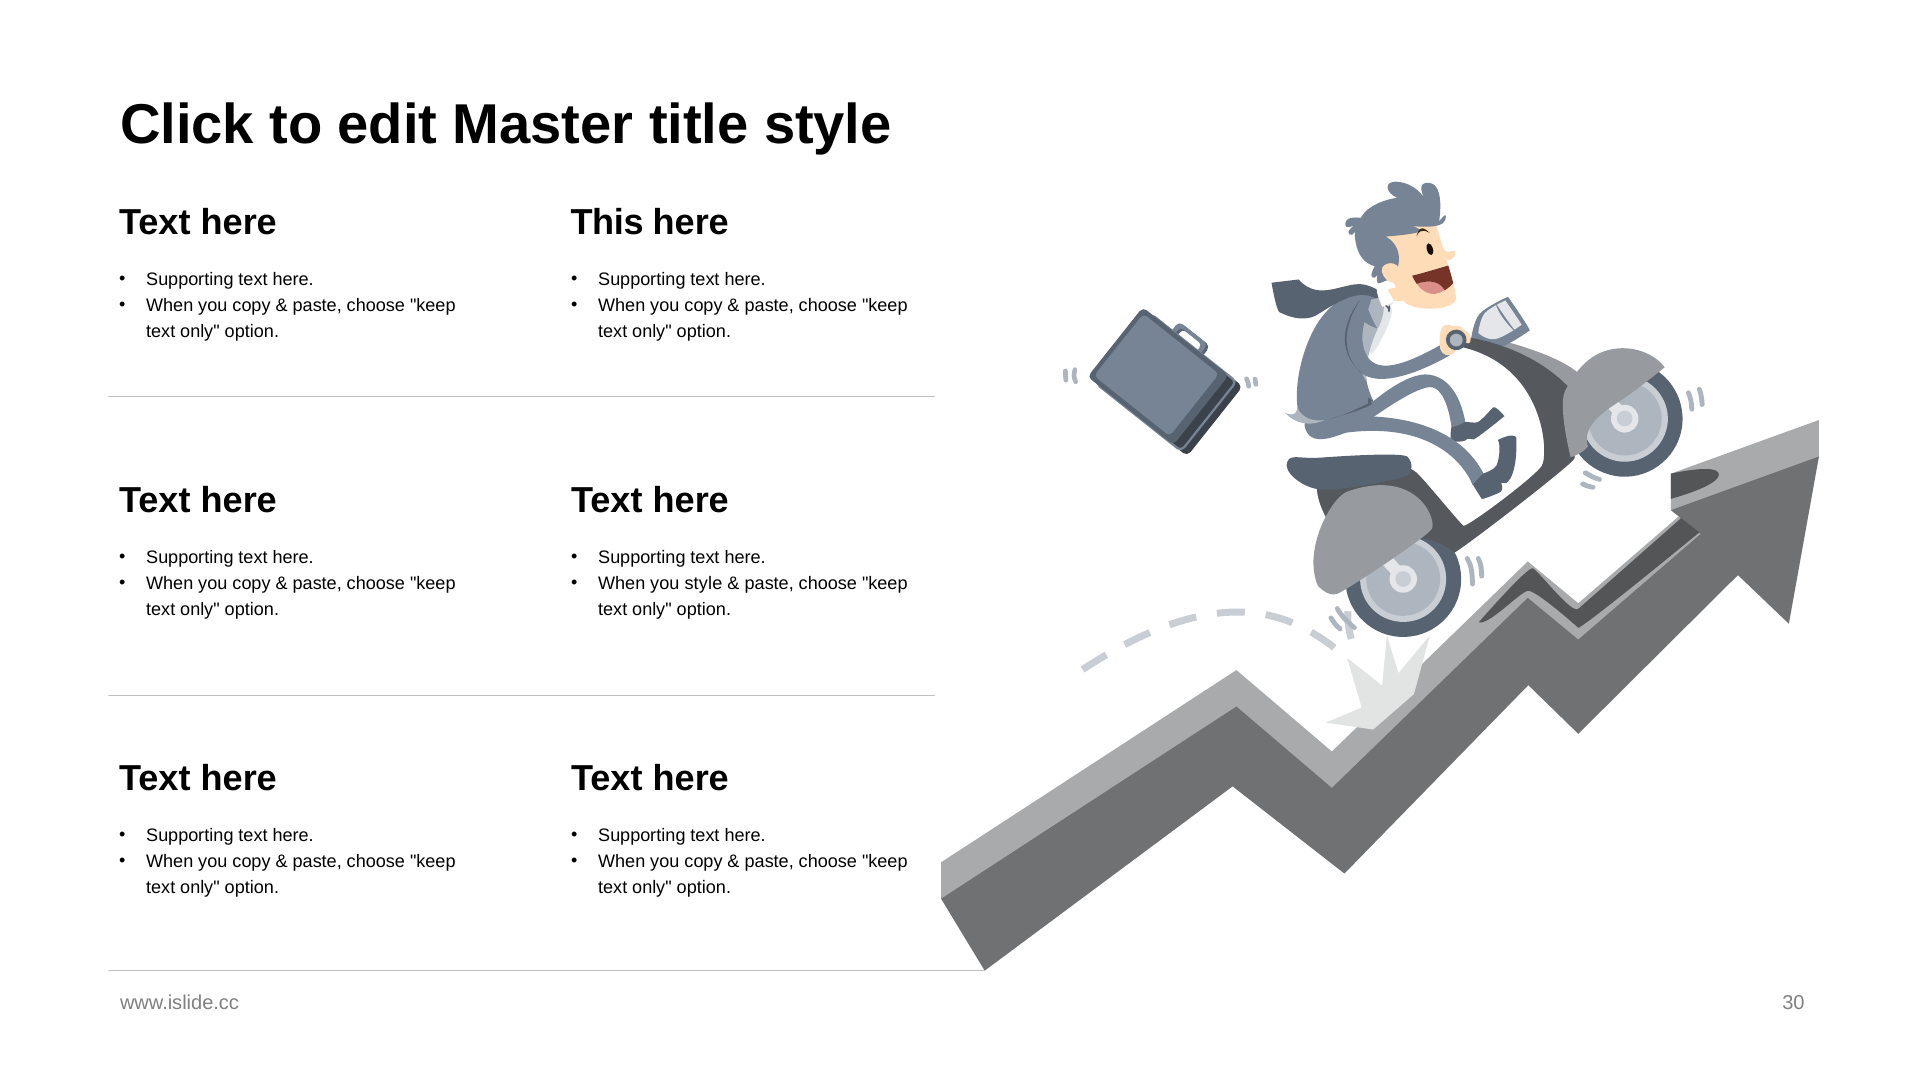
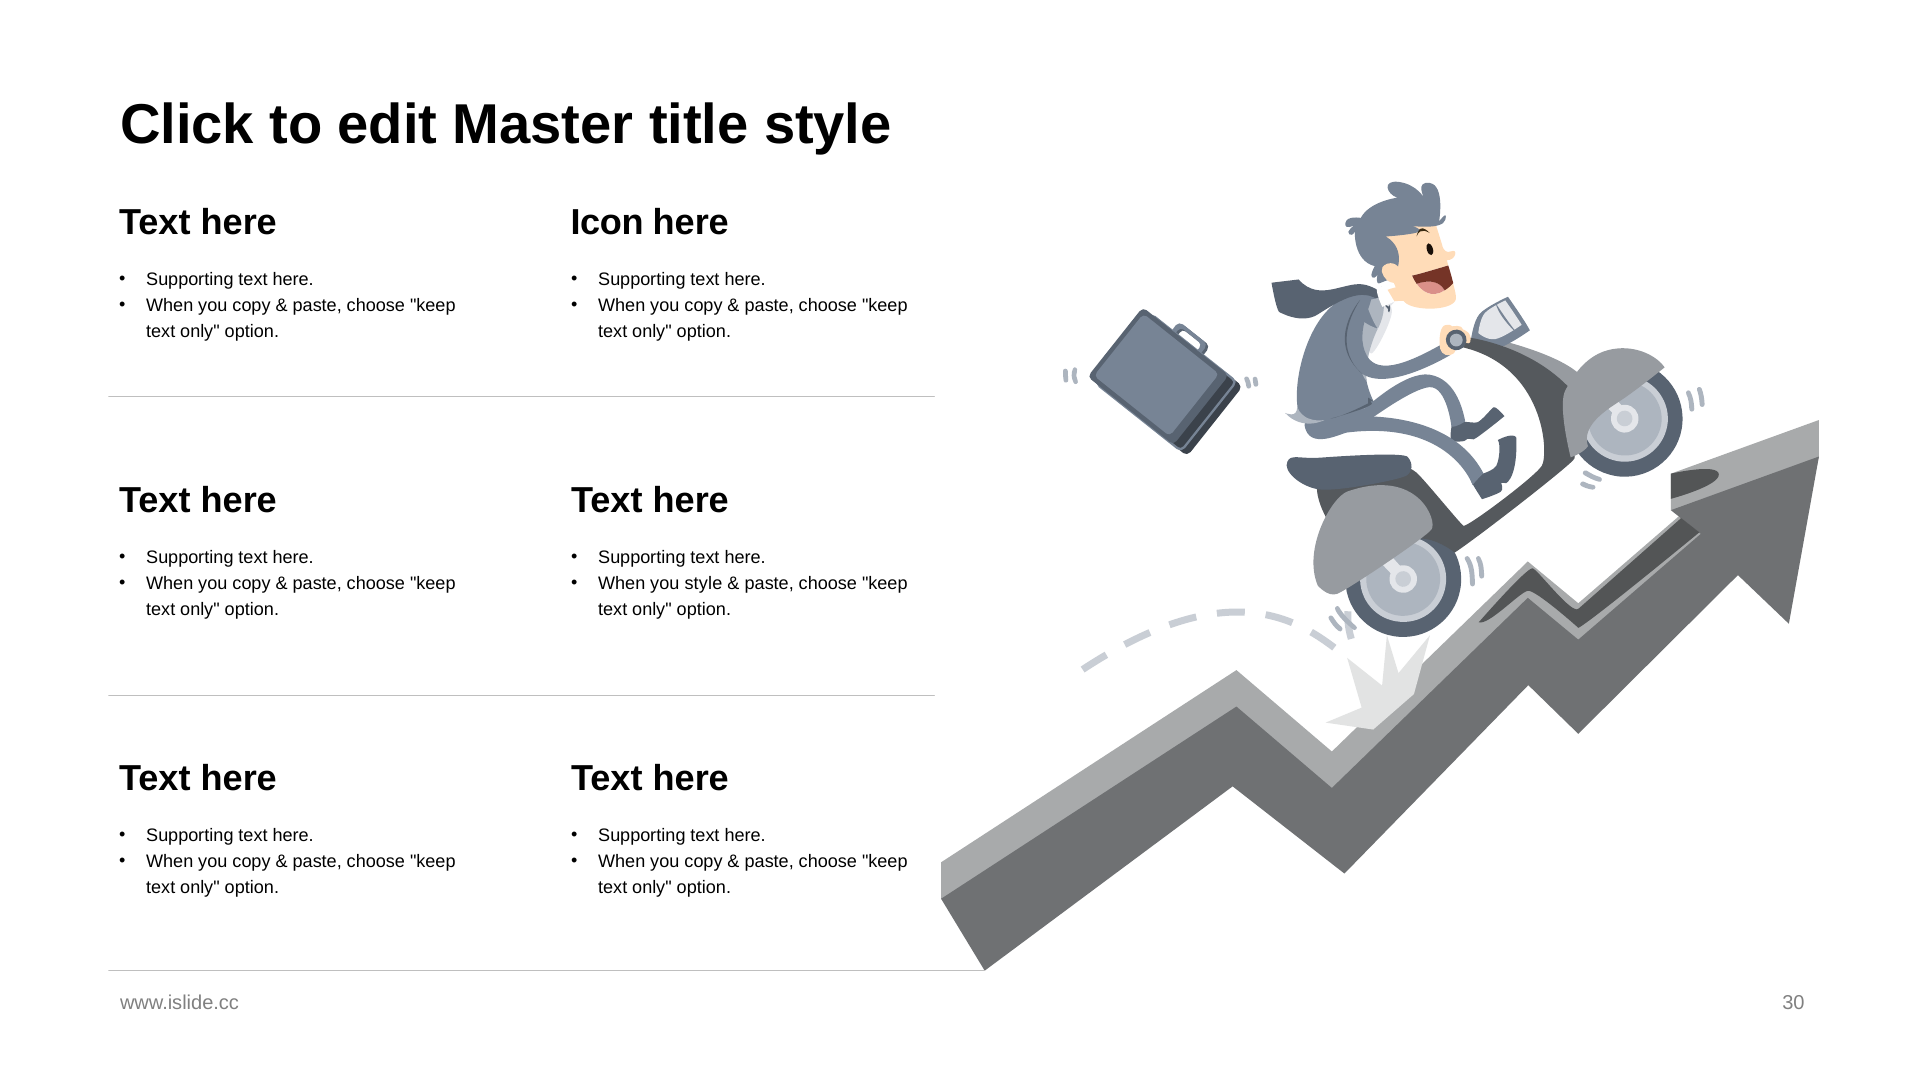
This: This -> Icon
